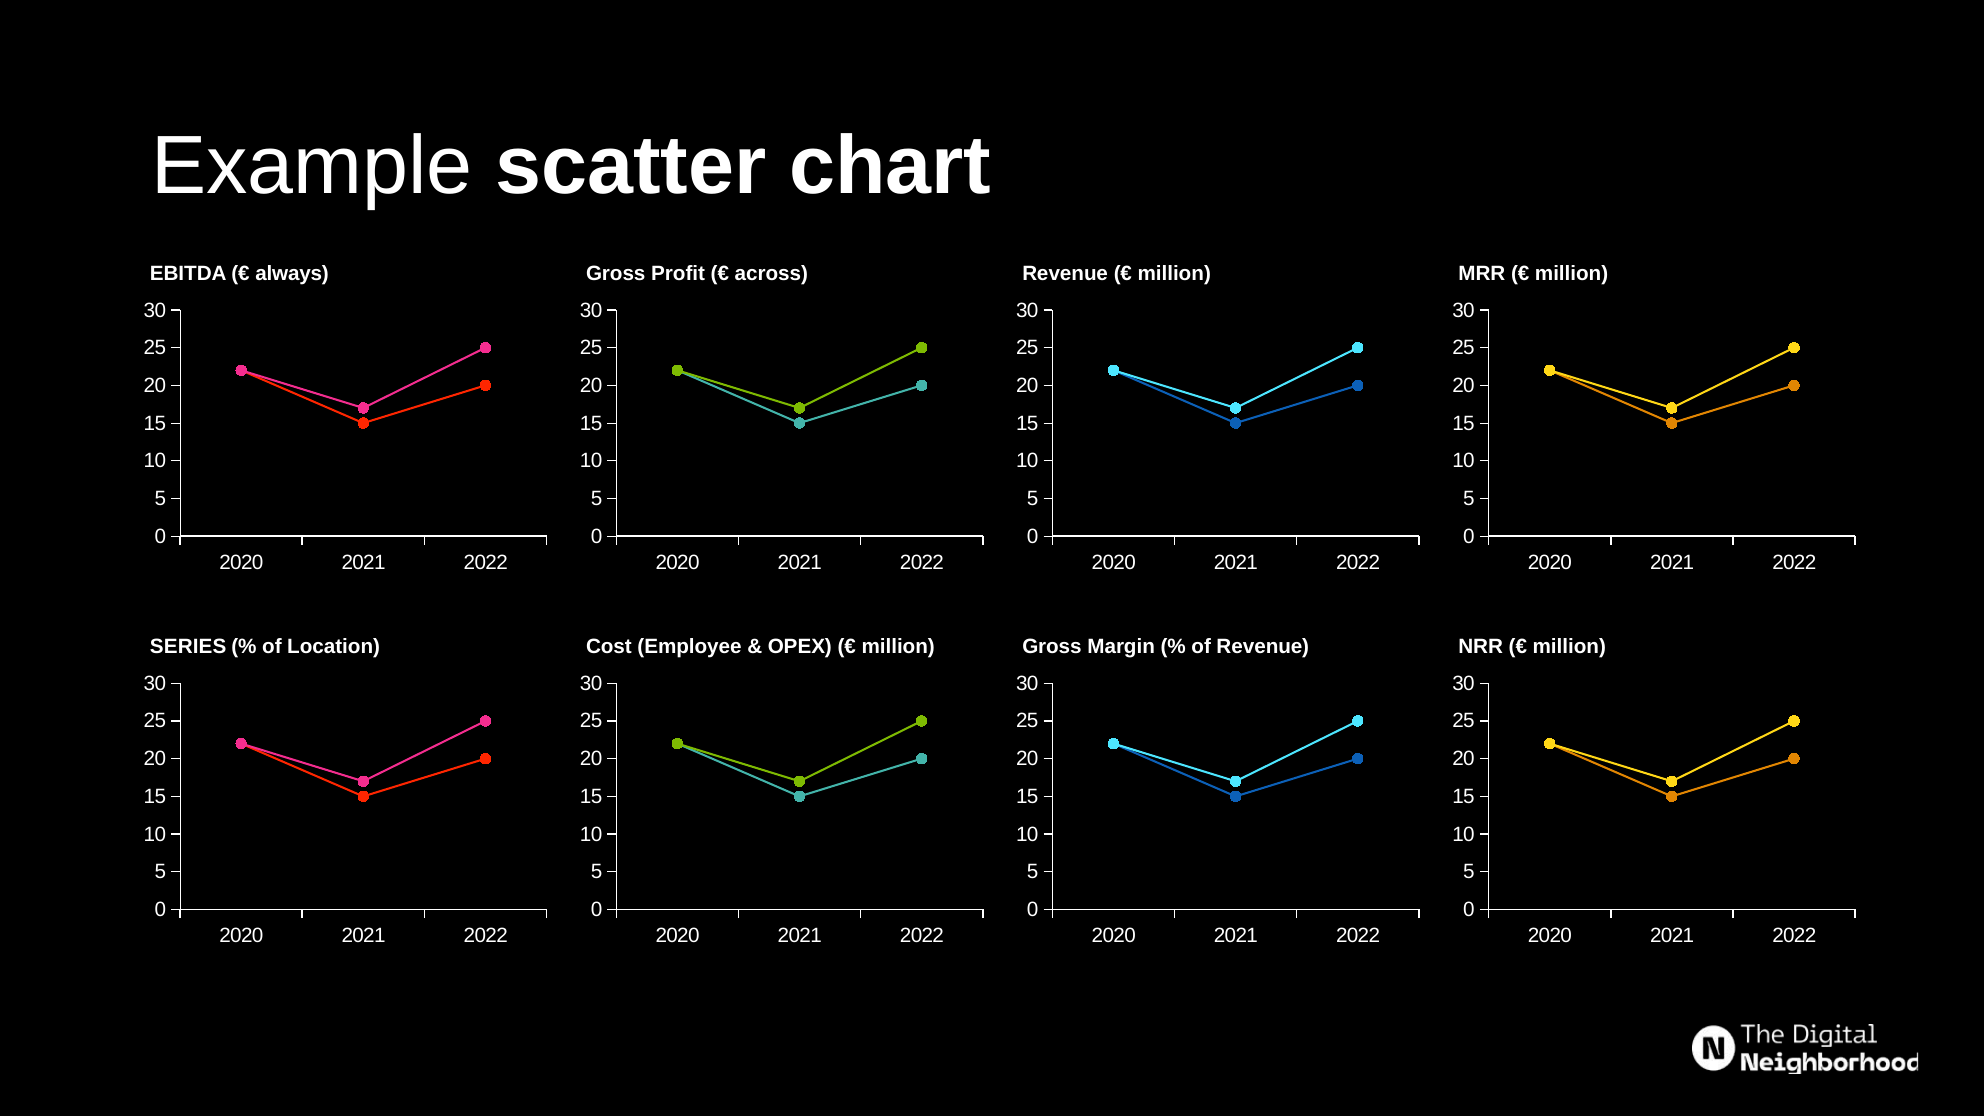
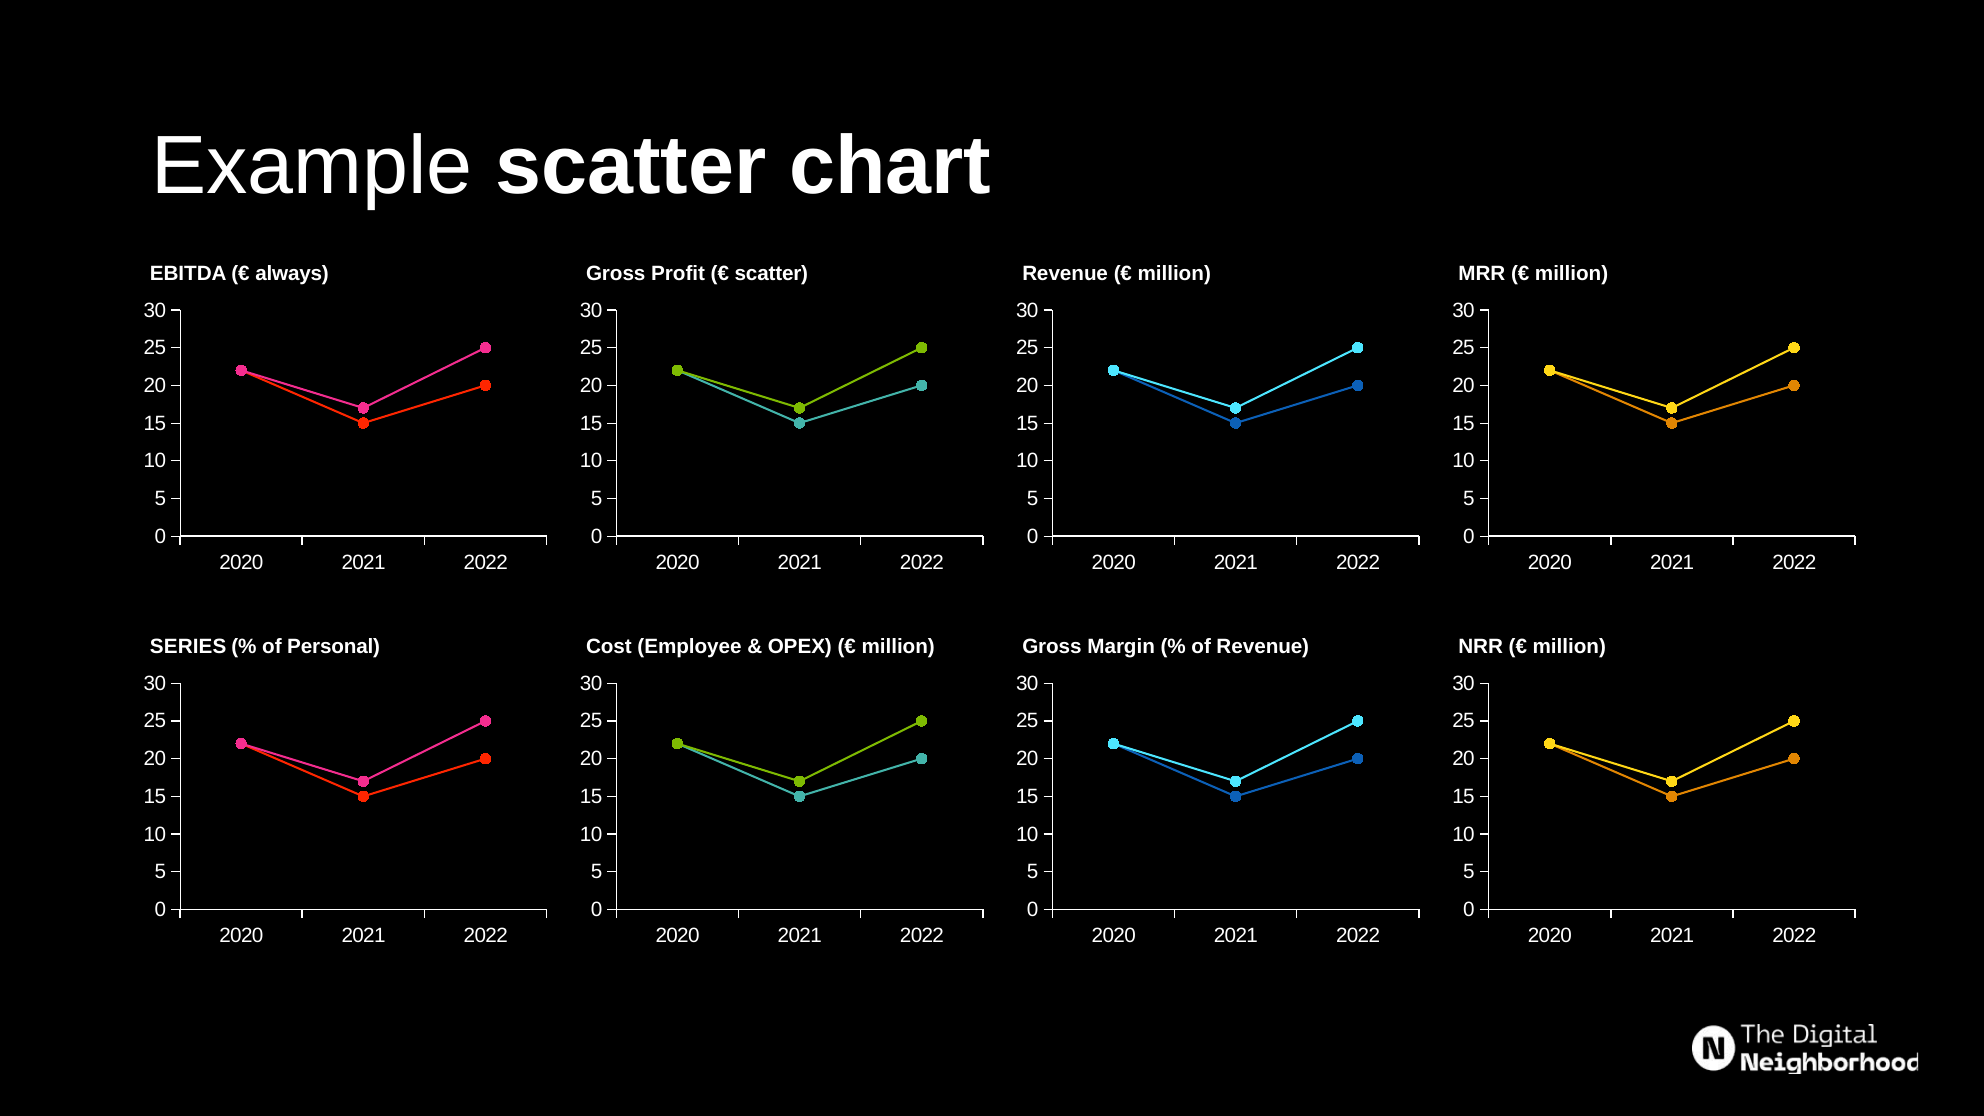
across at (771, 274): across -> scatter
Location: Location -> Personal
